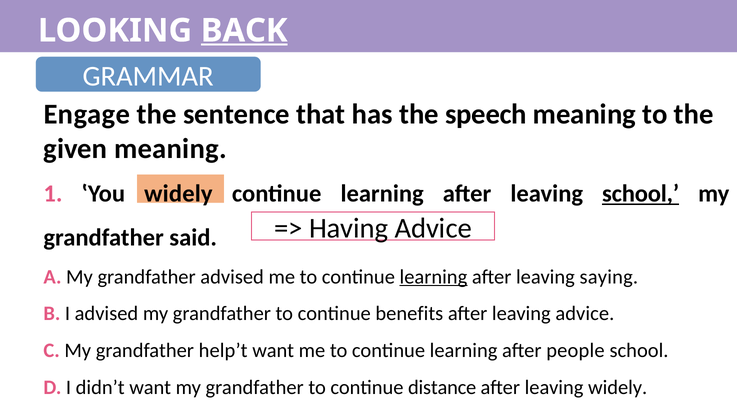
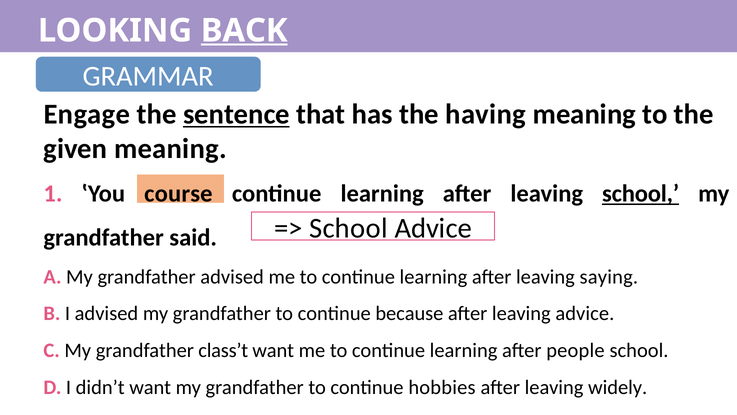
sentence underline: none -> present
speech: speech -> having
‛You widely: widely -> course
Having at (349, 228): Having -> School
learning at (433, 276) underline: present -> none
benefits: benefits -> because
help’t: help’t -> class’t
distance: distance -> hobbies
